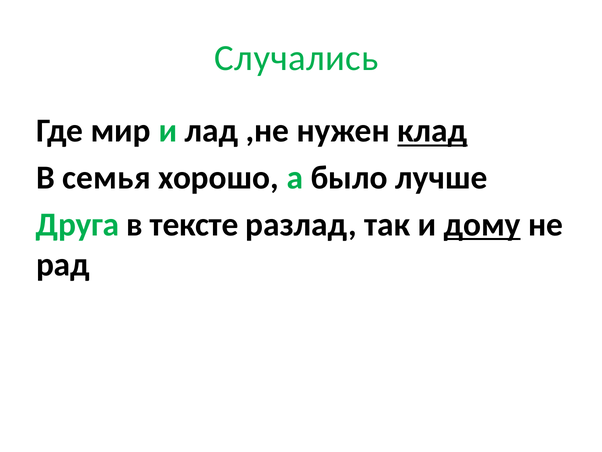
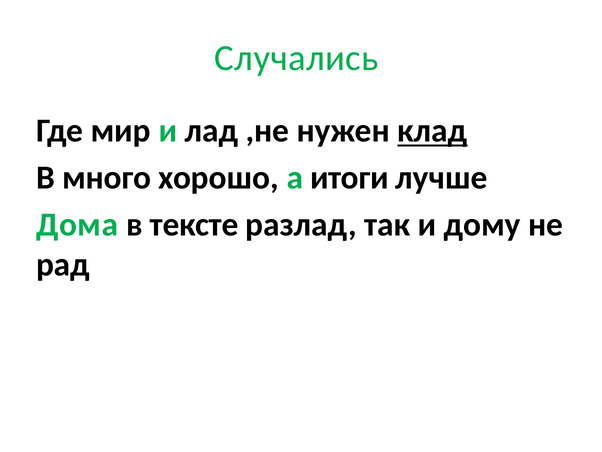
семья: семья -> много
было: было -> итоги
Друга: Друга -> Дома
дому underline: present -> none
